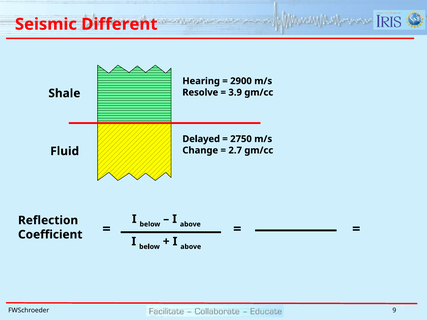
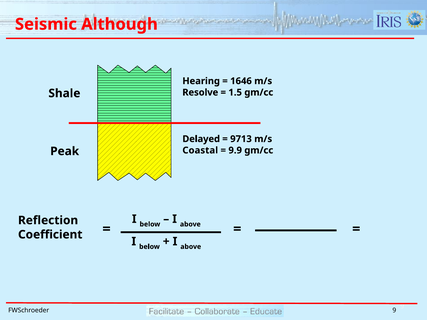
Different: Different -> Although
2900: 2900 -> 1646
3.9: 3.9 -> 1.5
2750: 2750 -> 9713
Change: Change -> Coastal
2.7: 2.7 -> 9.9
Fluid: Fluid -> Peak
